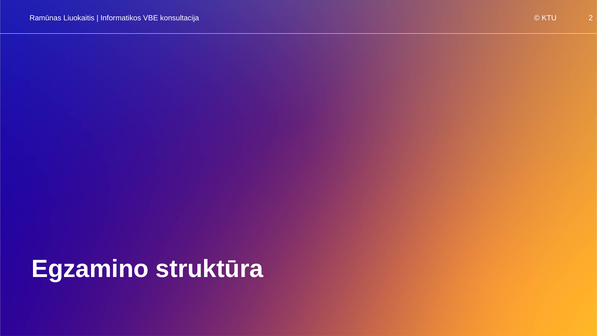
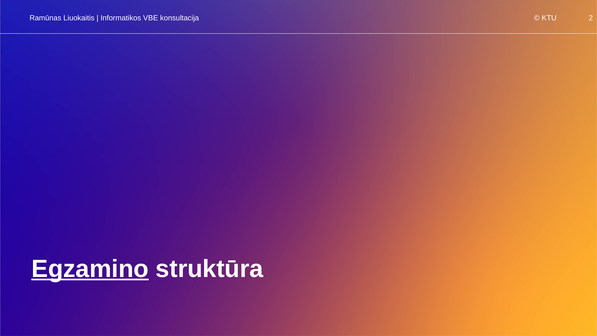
Egzamino underline: none -> present
